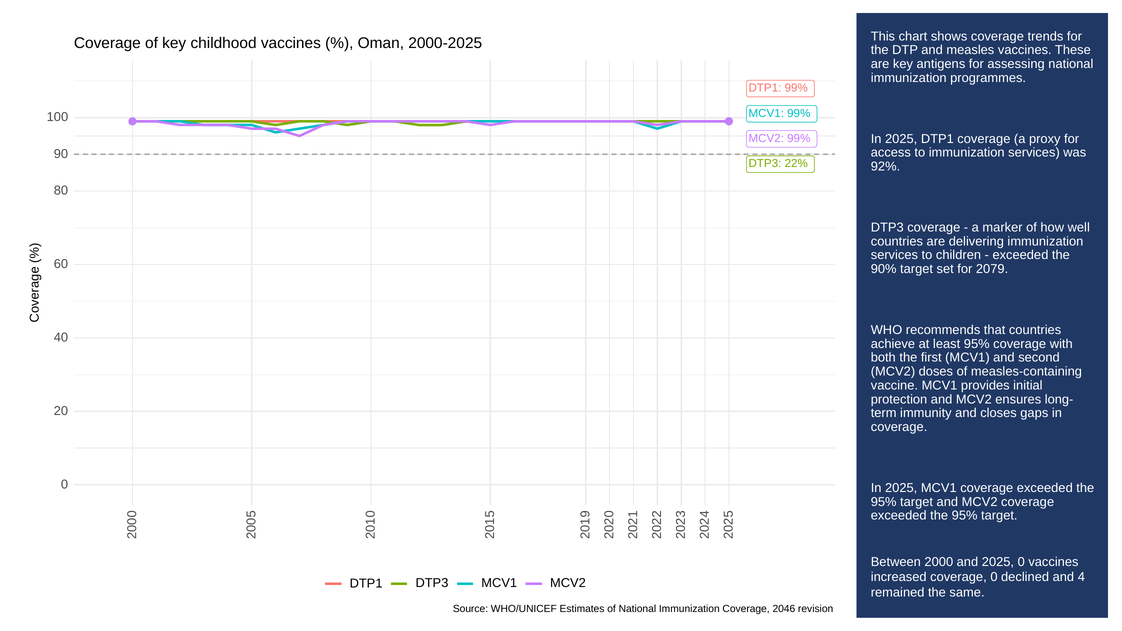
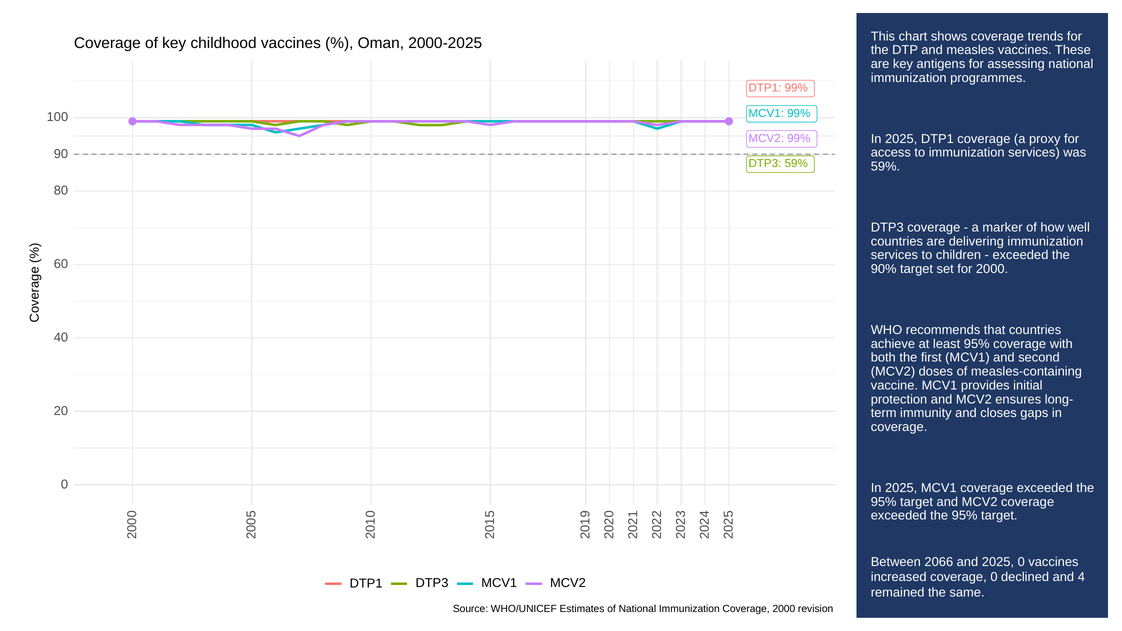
DTP3 22%: 22% -> 59%
92% at (885, 167): 92% -> 59%
for 2079: 2079 -> 2000
2000: 2000 -> 2066
Coverage 2046: 2046 -> 2000
